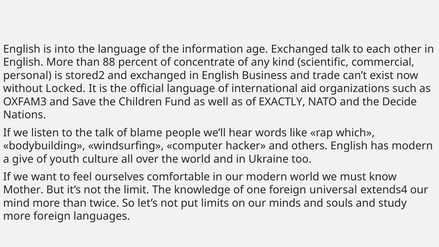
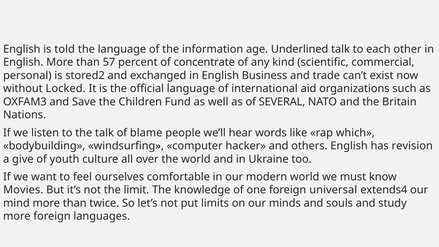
into: into -> told
age Exchanged: Exchanged -> Underlined
88: 88 -> 57
EXACTLY: EXACTLY -> SEVERAL
Decide: Decide -> Britain
has modern: modern -> revision
Mother: Mother -> Movies
